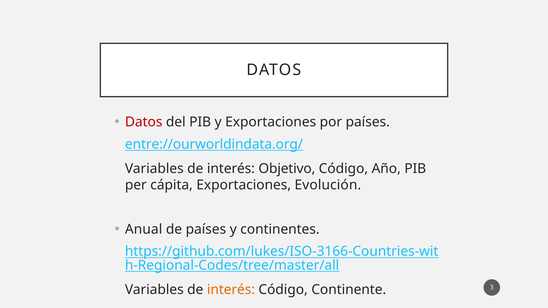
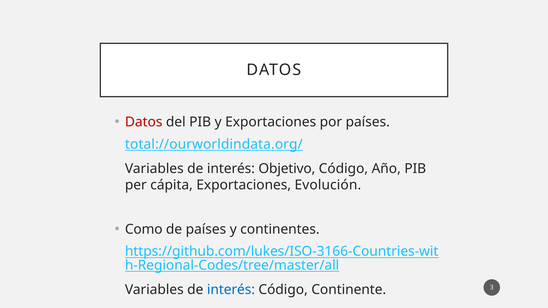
entre://ourworldindata.org/: entre://ourworldindata.org/ -> total://ourworldindata.org/
Anual: Anual -> Como
interés at (231, 290) colour: orange -> blue
